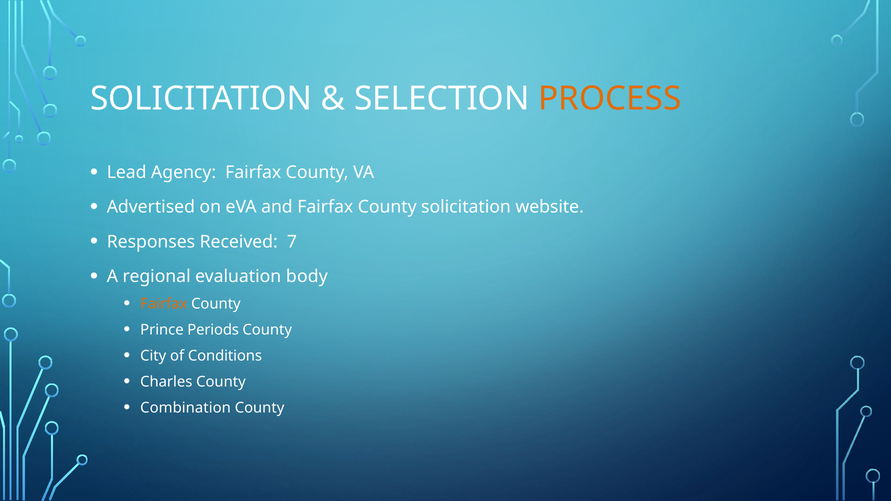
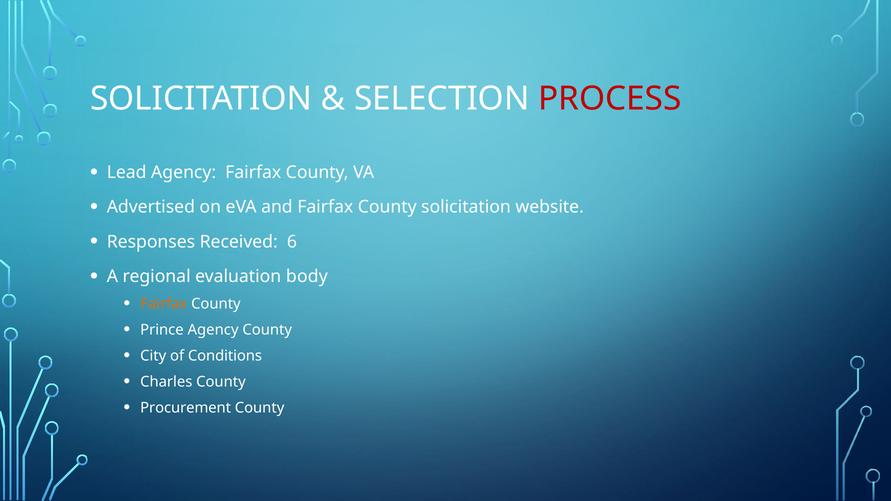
PROCESS colour: orange -> red
7: 7 -> 6
Prince Periods: Periods -> Agency
Combination: Combination -> Procurement
